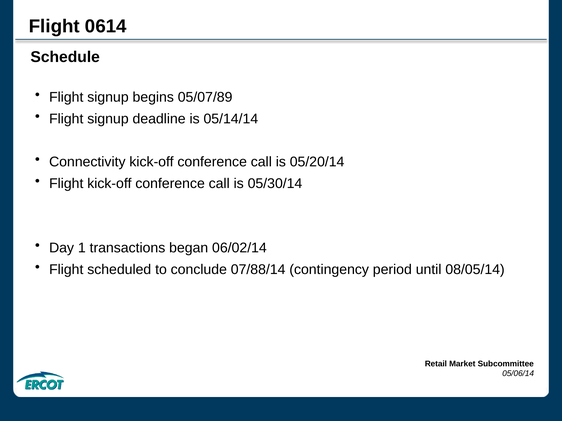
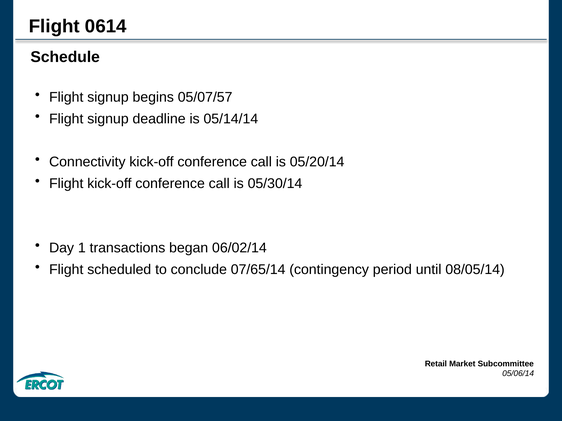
05/07/89: 05/07/89 -> 05/07/57
07/88/14: 07/88/14 -> 07/65/14
